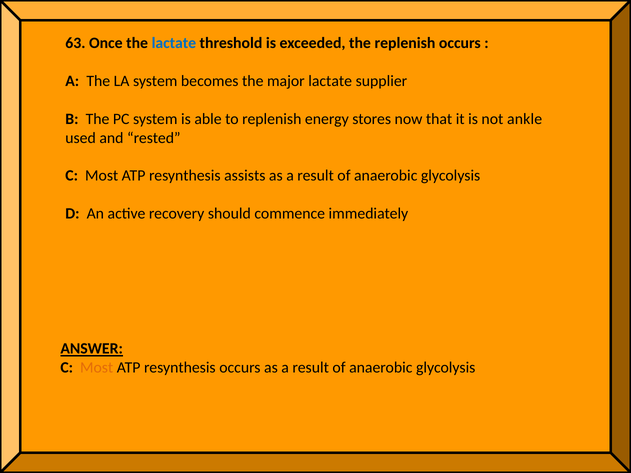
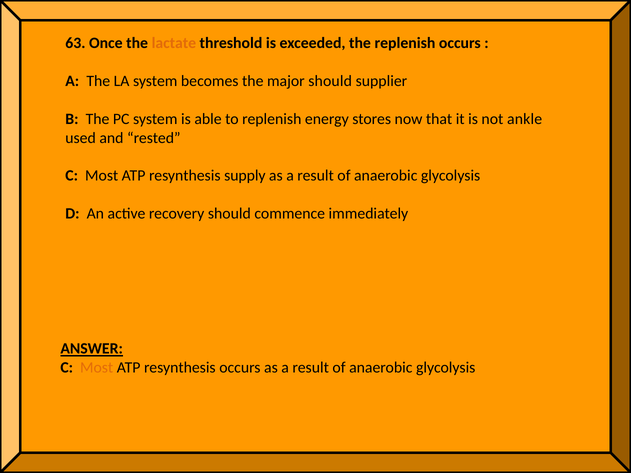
lactate at (174, 43) colour: blue -> orange
major lactate: lactate -> should
assists: assists -> supply
